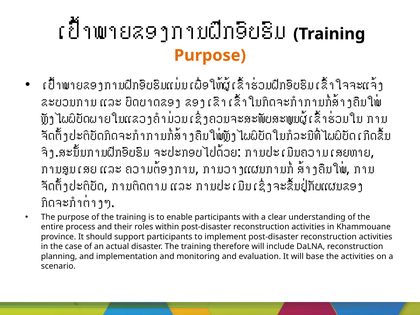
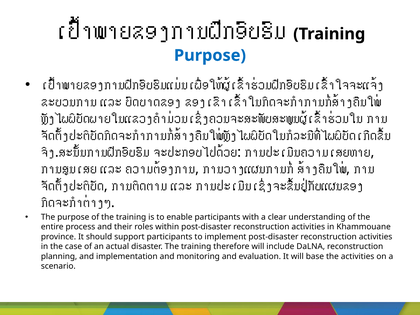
Purpose at (210, 55) colour: orange -> blue
